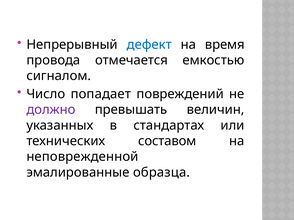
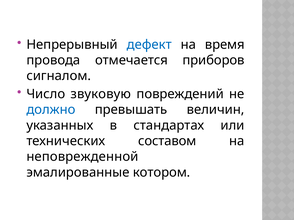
емкостью: емкостью -> приборов
попадает: попадает -> звуковую
должно colour: purple -> blue
образца: образца -> котором
